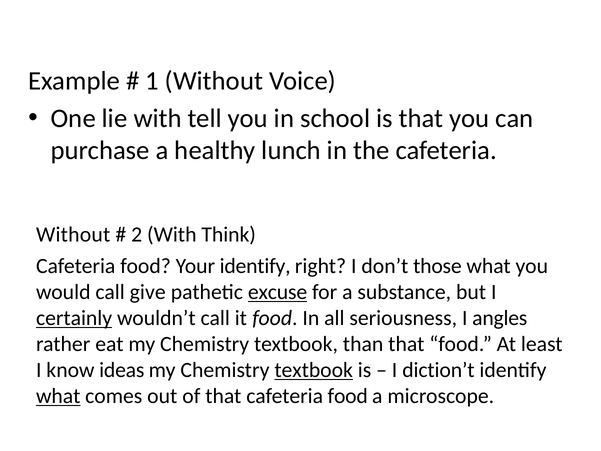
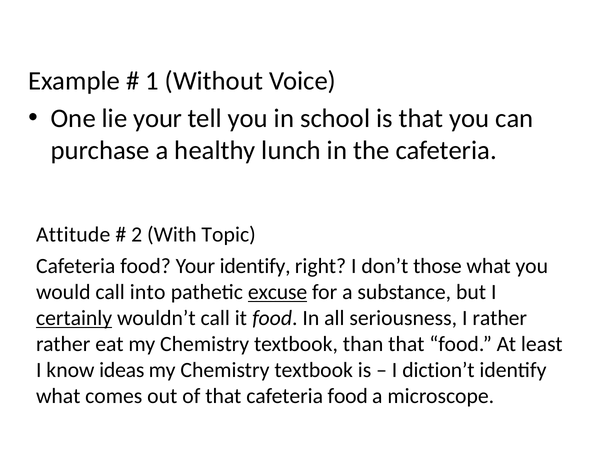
lie with: with -> your
Without at (73, 235): Without -> Attitude
Think: Think -> Topic
give: give -> into
I angles: angles -> rather
textbook at (314, 370) underline: present -> none
what at (58, 396) underline: present -> none
